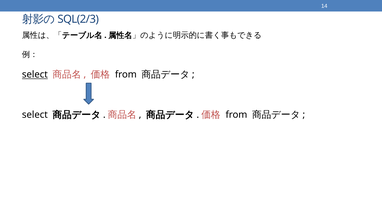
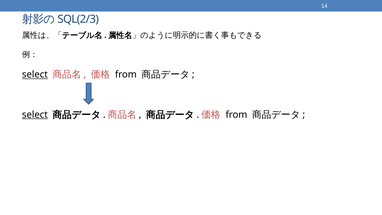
select at (35, 115) underline: none -> present
